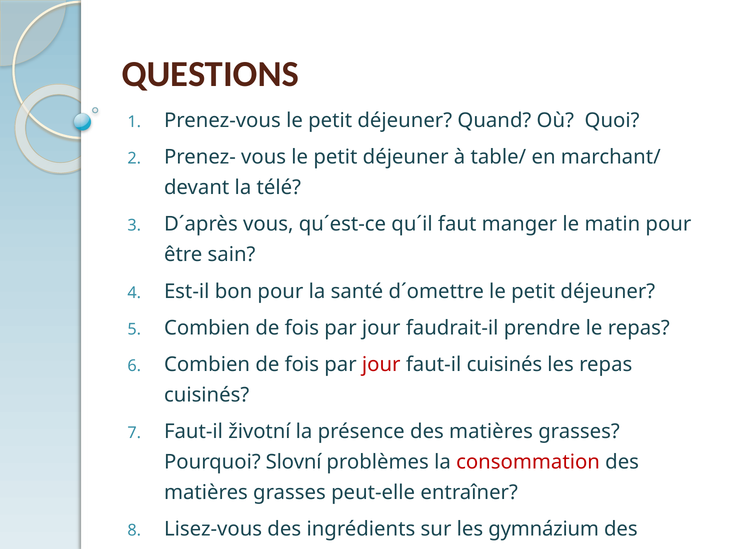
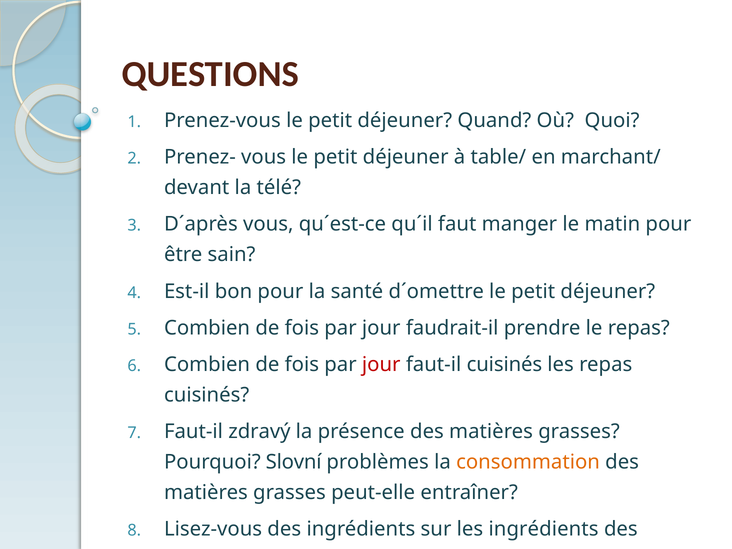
životní: životní -> zdravý
consommation colour: red -> orange
les gymnázium: gymnázium -> ingrédients
